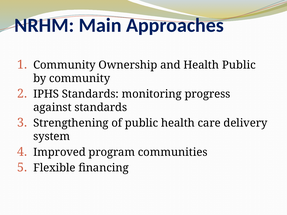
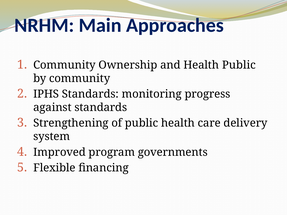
communities: communities -> governments
